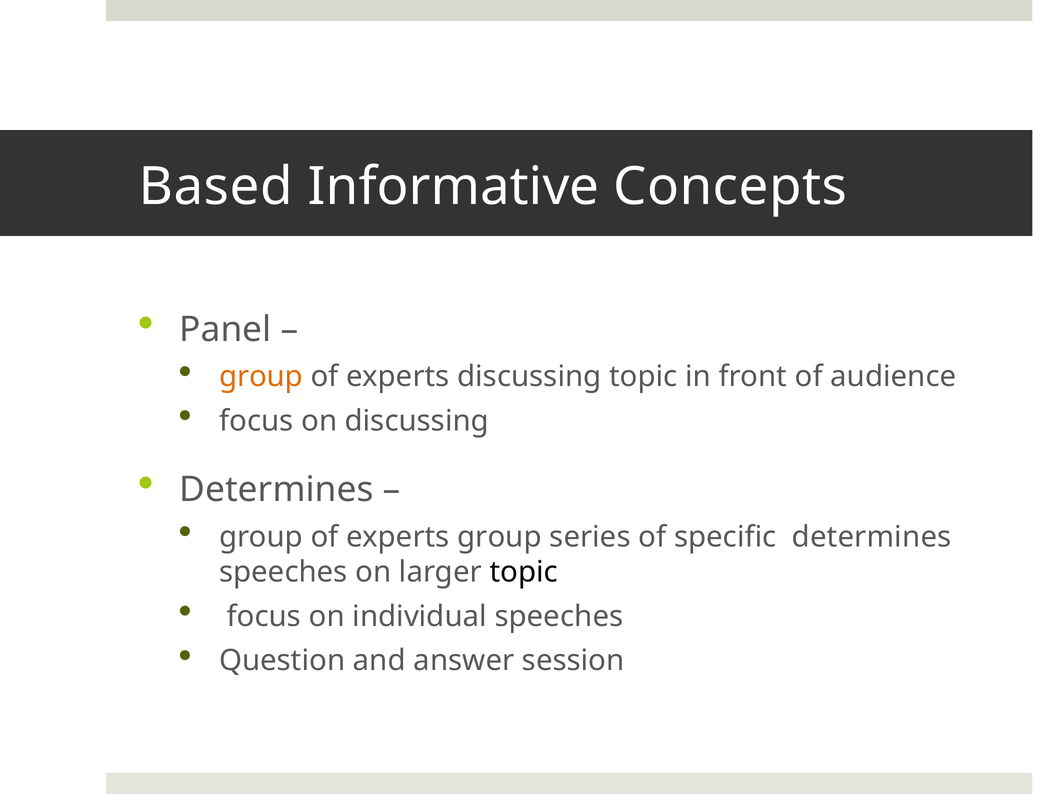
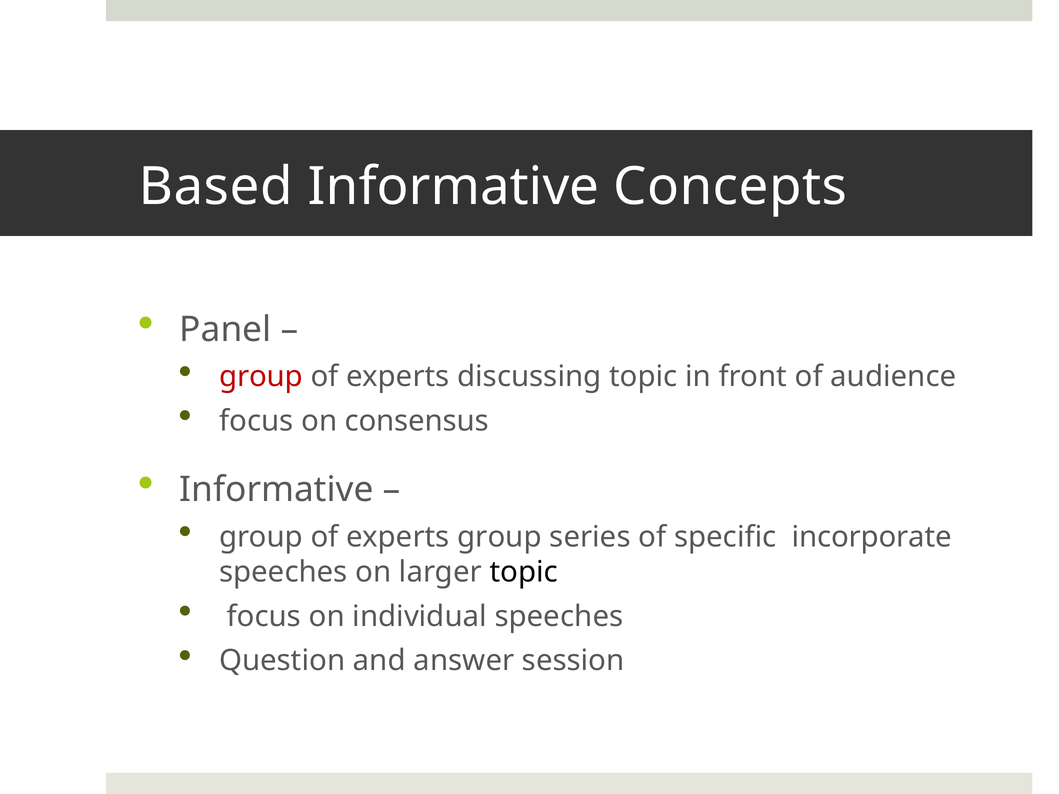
group at (261, 377) colour: orange -> red
on discussing: discussing -> consensus
Determines at (276, 490): Determines -> Informative
specific determines: determines -> incorporate
